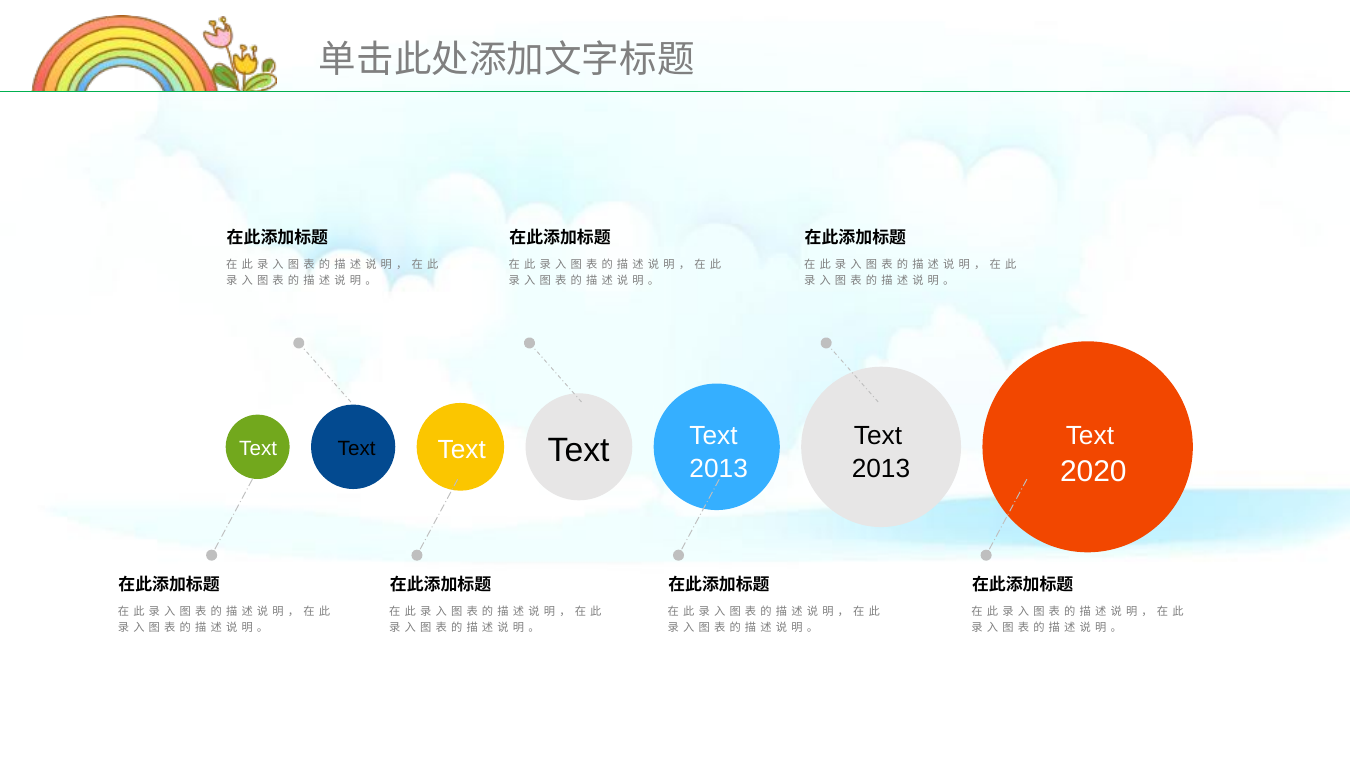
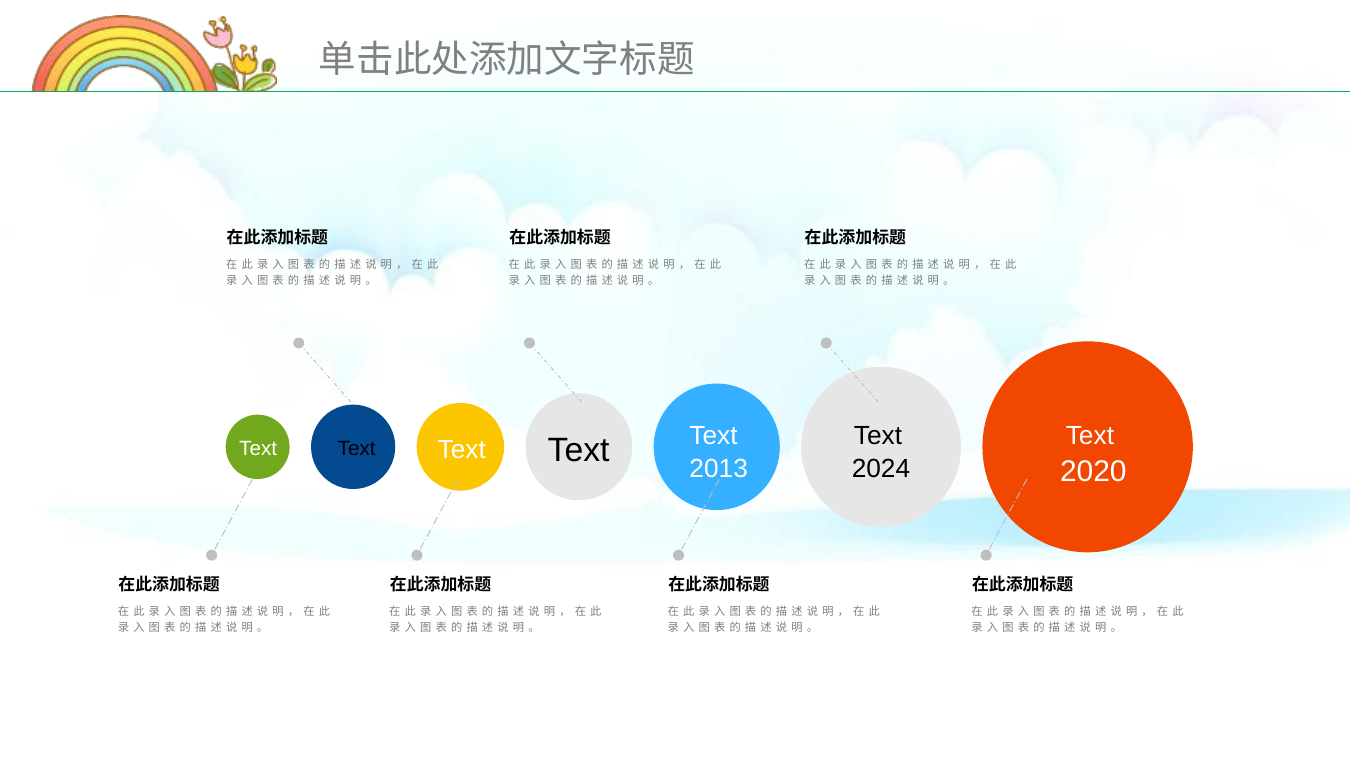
2013 at (881, 469): 2013 -> 2024
